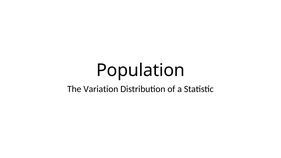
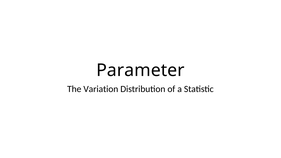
Population: Population -> Parameter
